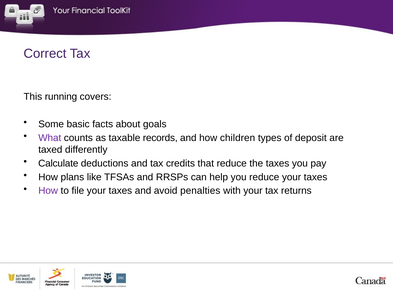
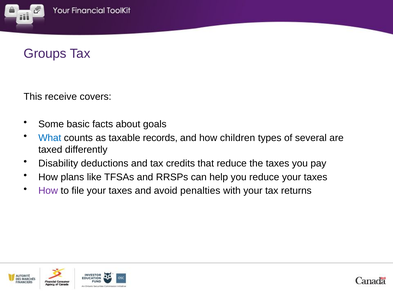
Correct: Correct -> Groups
running: running -> receive
What colour: purple -> blue
deposit: deposit -> several
Calculate: Calculate -> Disability
